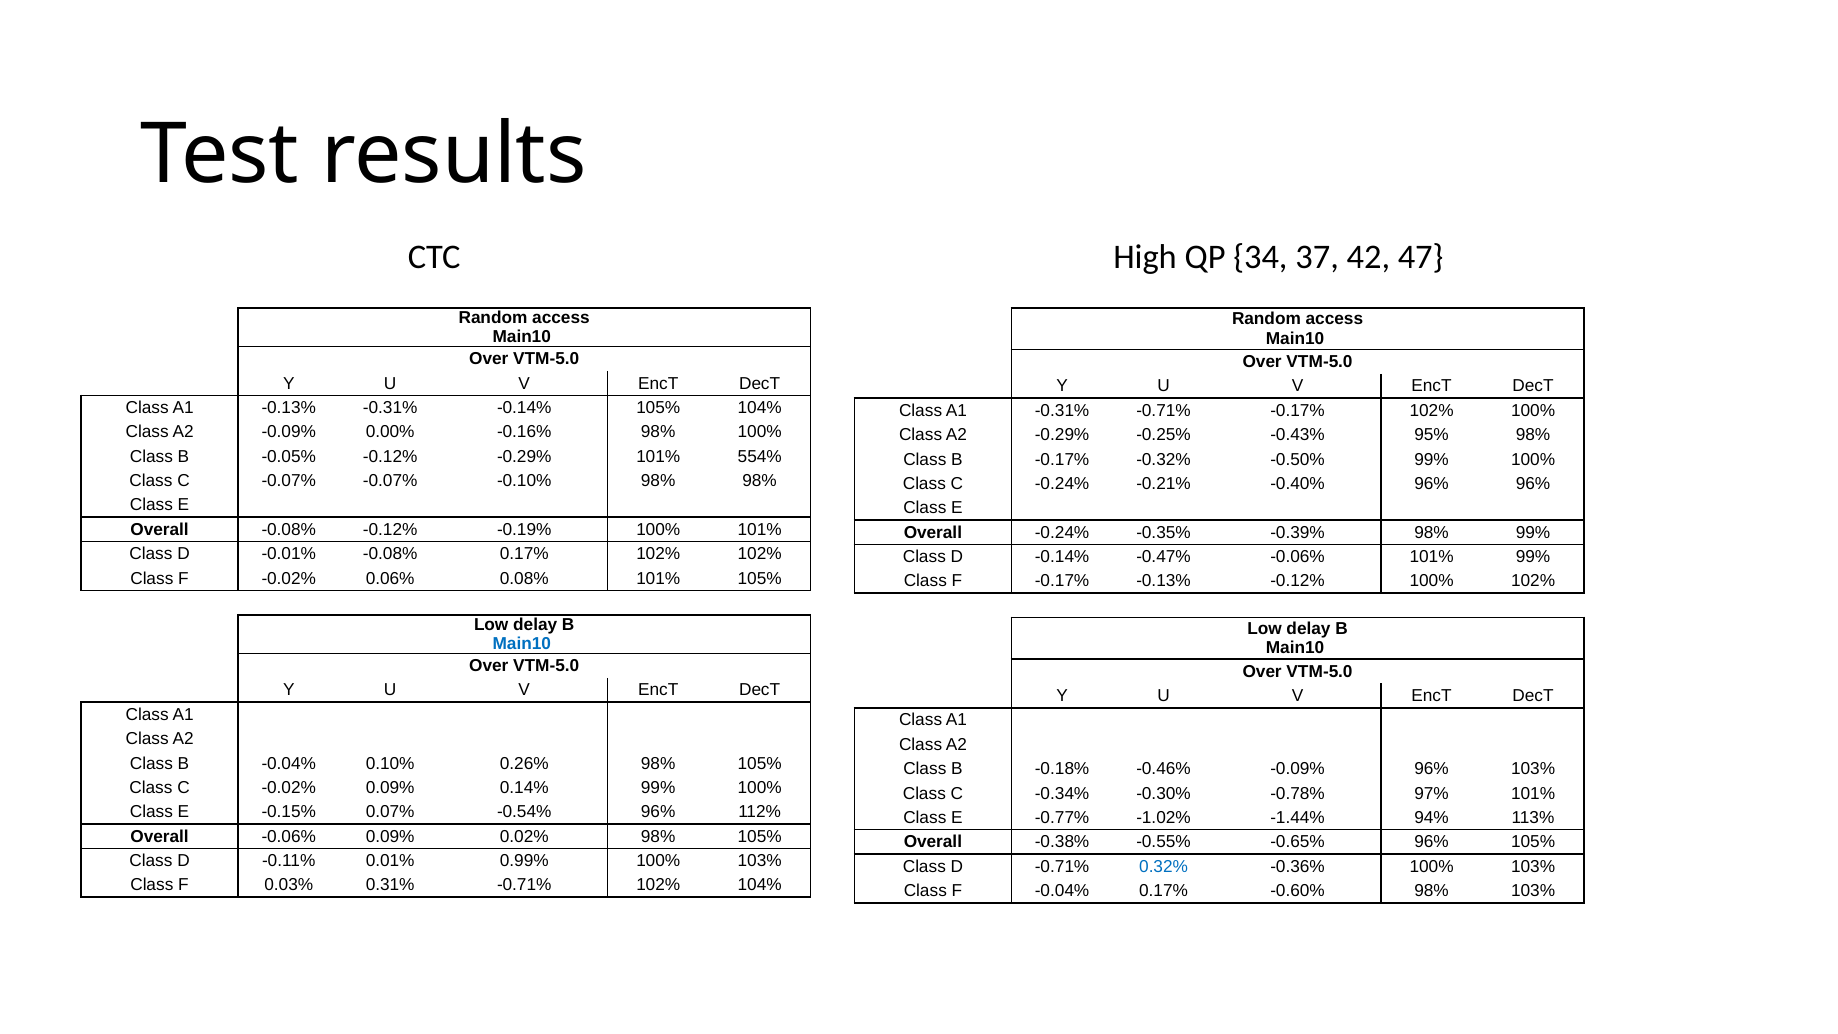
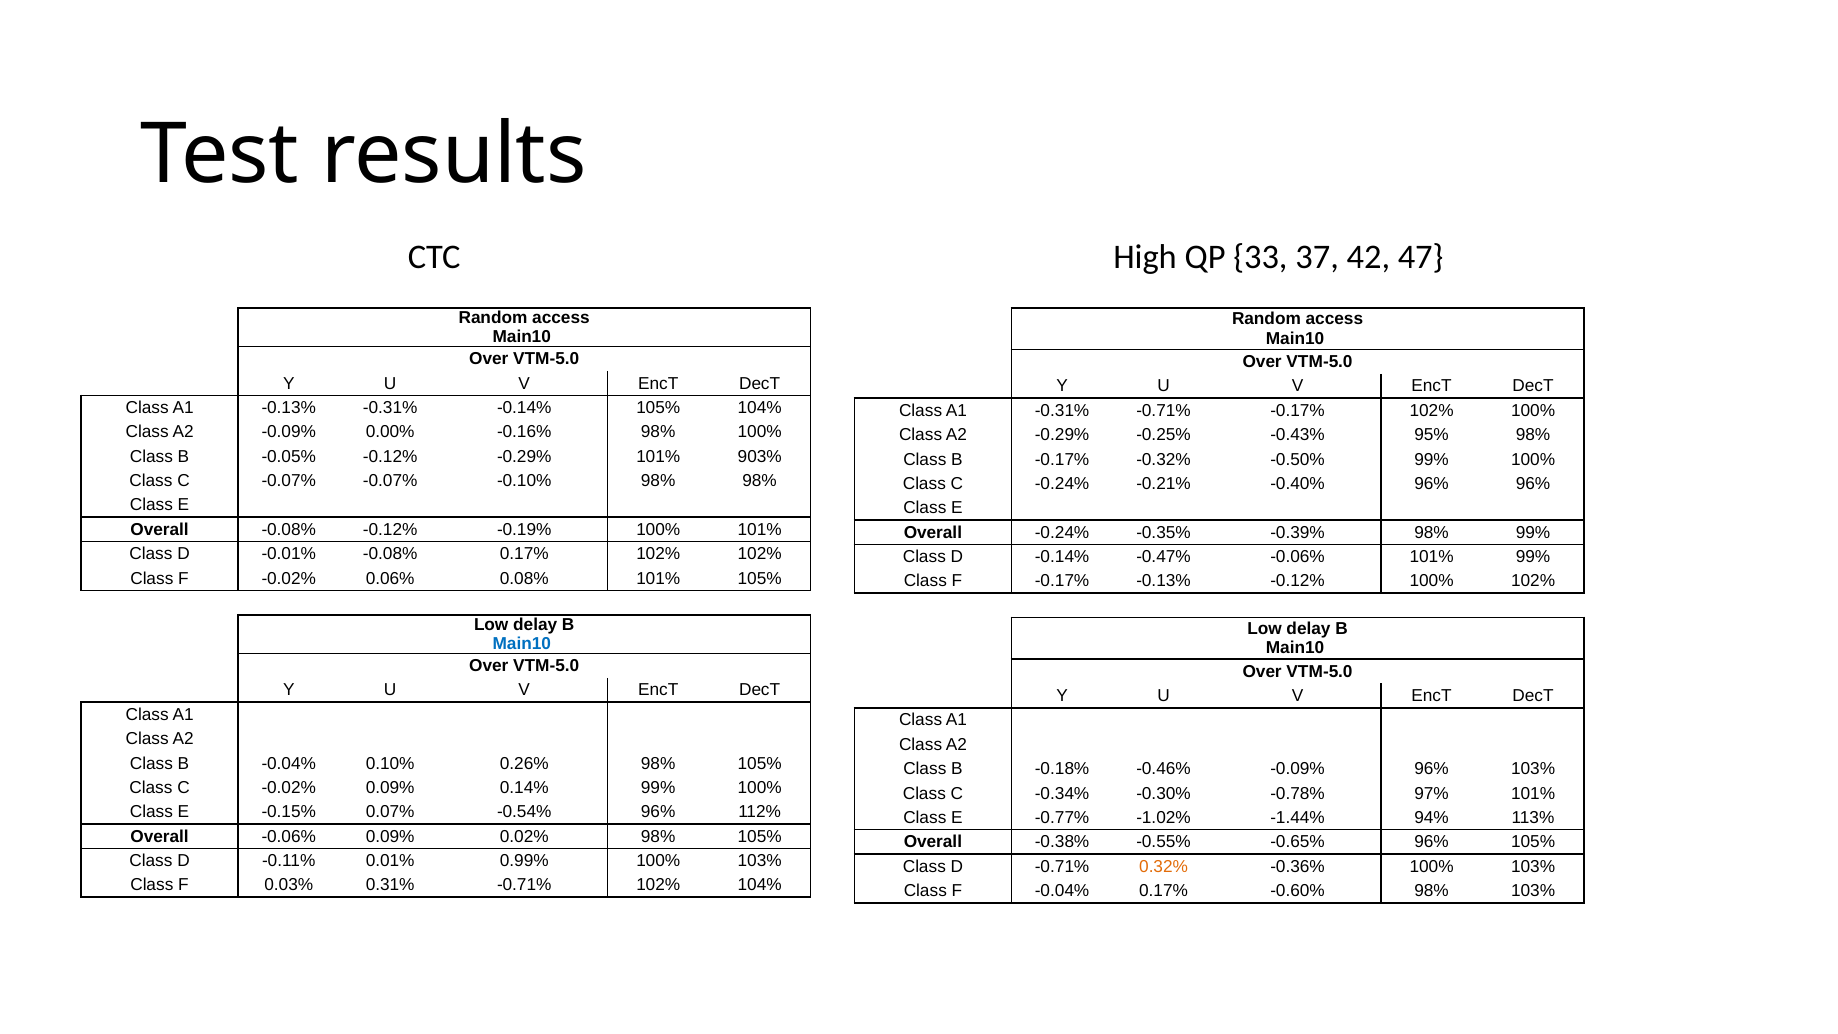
34: 34 -> 33
554%: 554% -> 903%
0.32% colour: blue -> orange
